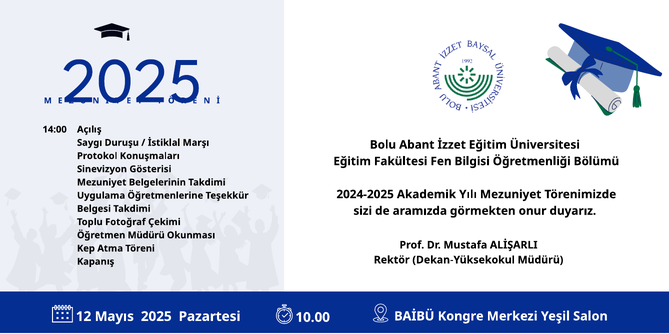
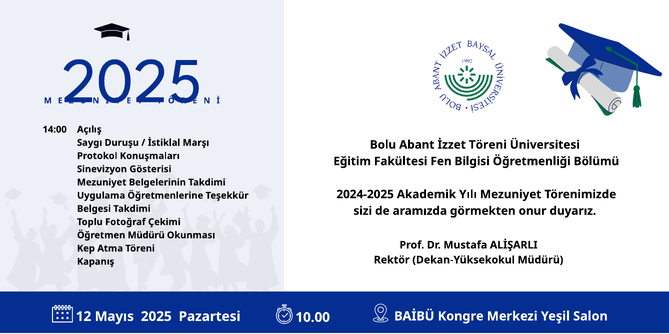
İzzet Eğitim: Eğitim -> Töreni
